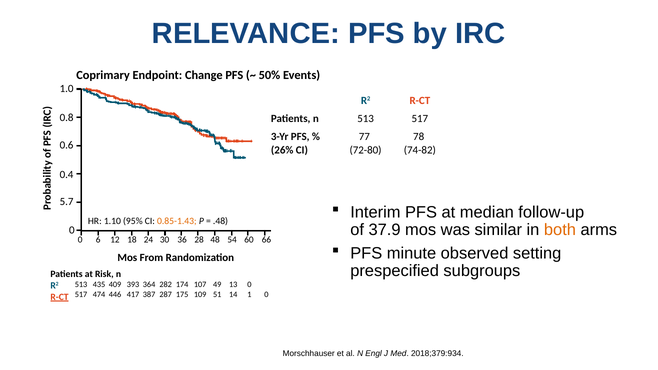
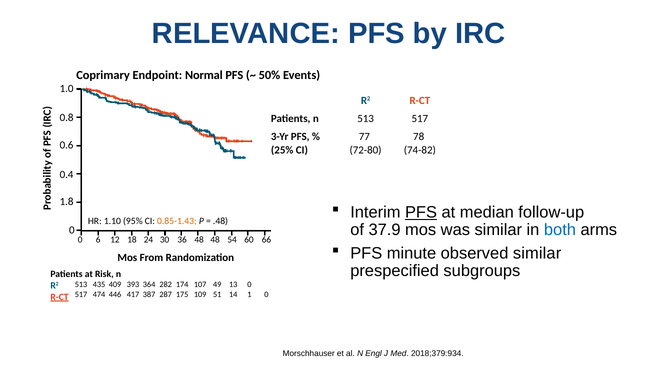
Change: Change -> Normal
26%: 26% -> 25%
5.7: 5.7 -> 1.8
PFS at (421, 212) underline: none -> present
both colour: orange -> blue
36 28: 28 -> 48
observed setting: setting -> similar
